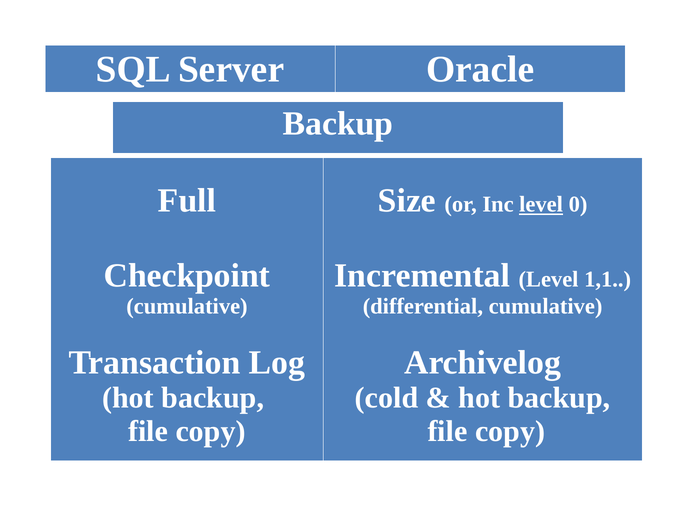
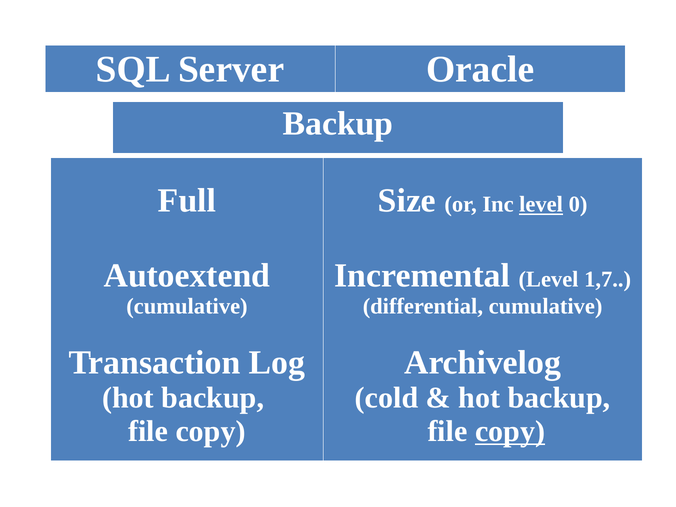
Checkpoint: Checkpoint -> Autoextend
1,1: 1,1 -> 1,7
copy at (510, 431) underline: none -> present
